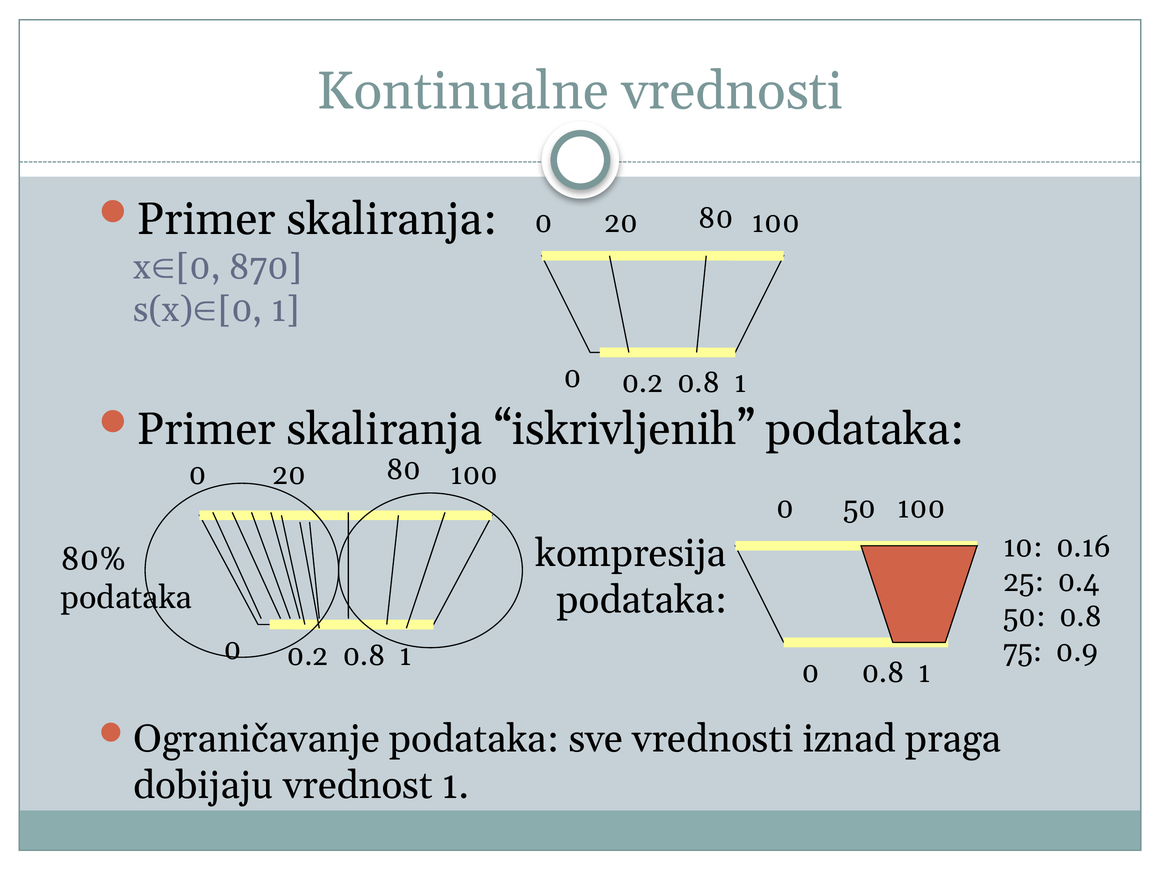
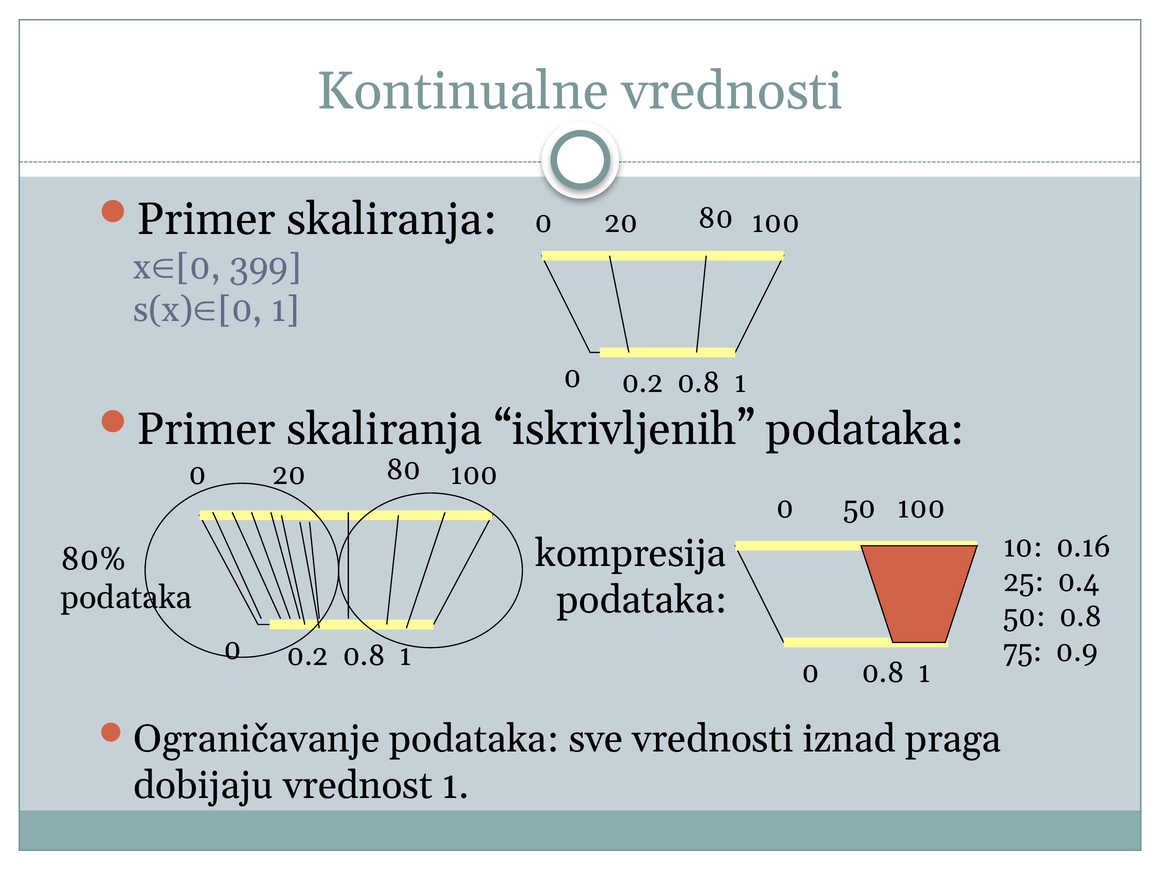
870: 870 -> 399
